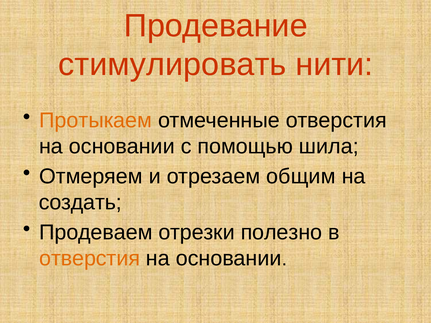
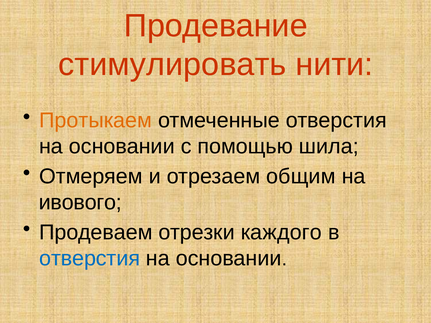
создать: создать -> ивового
полезно: полезно -> каждого
отверстия at (90, 258) colour: orange -> blue
